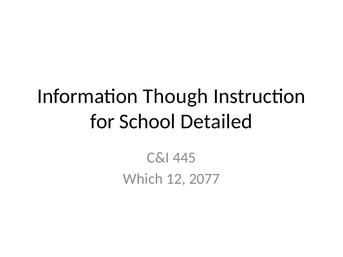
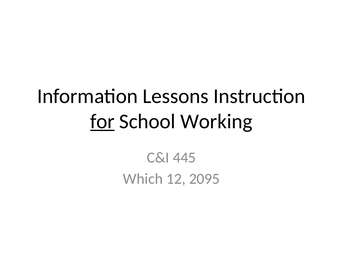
Though: Though -> Lessons
for underline: none -> present
Detailed: Detailed -> Working
2077: 2077 -> 2095
